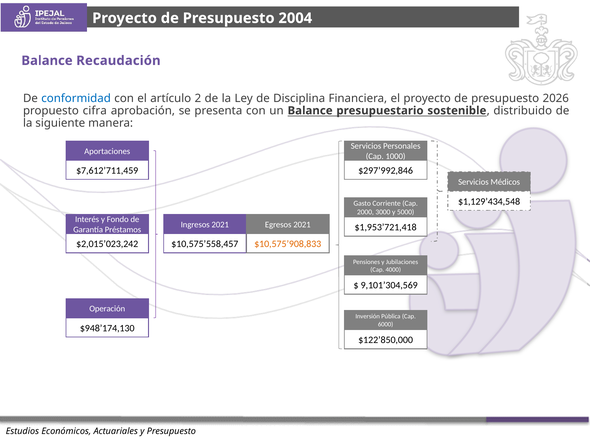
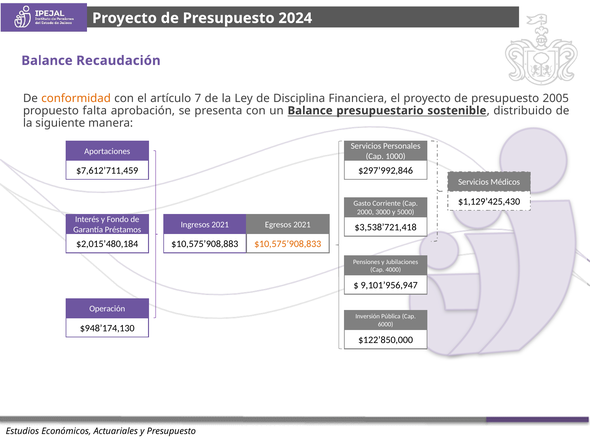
2004: 2004 -> 2024
conformidad colour: blue -> orange
2: 2 -> 7
2026: 2026 -> 2005
cifra: cifra -> falta
$1,129’434,548: $1,129’434,548 -> $1,129’425,430
$1,953’721,418: $1,953’721,418 -> $3,538’721,418
$2,015’023,242: $2,015’023,242 -> $2,015’480,184
$10,575’558,457: $10,575’558,457 -> $10,575’908,883
9,101’304,569: 9,101’304,569 -> 9,101’956,947
